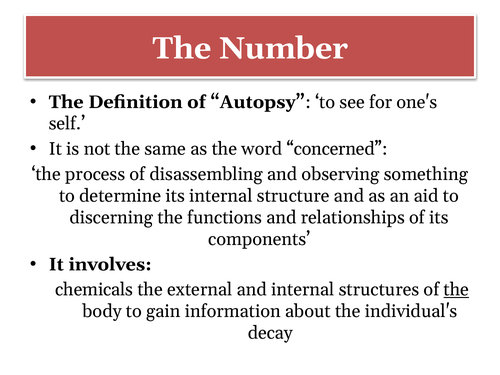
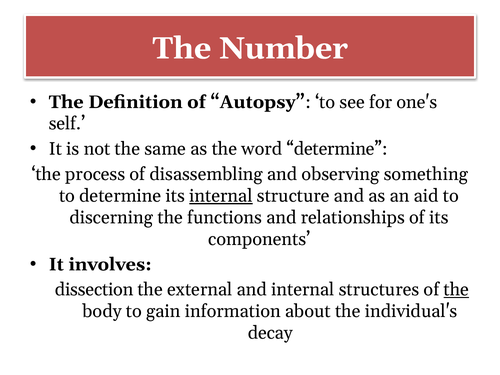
word concerned: concerned -> determine
internal at (221, 196) underline: none -> present
chemicals: chemicals -> dissection
